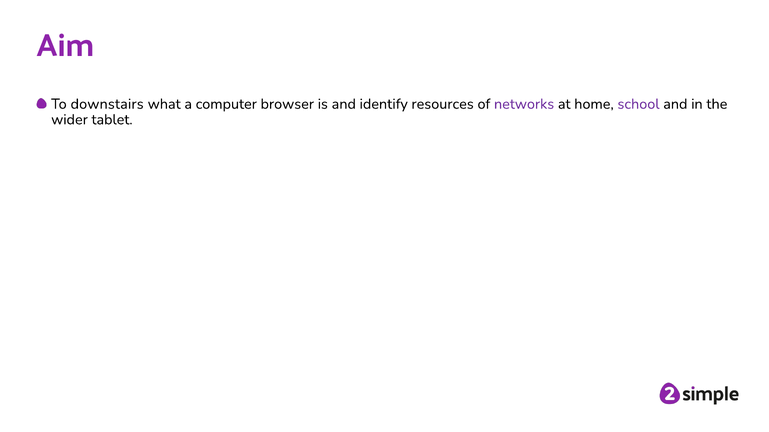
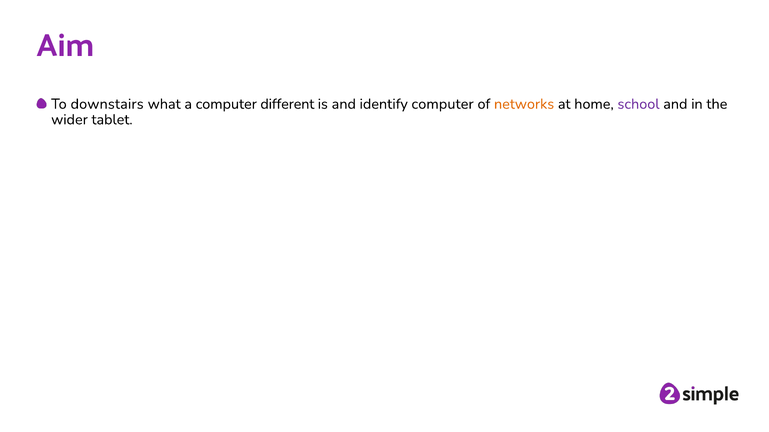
browser: browser -> different
identify resources: resources -> computer
networks colour: purple -> orange
